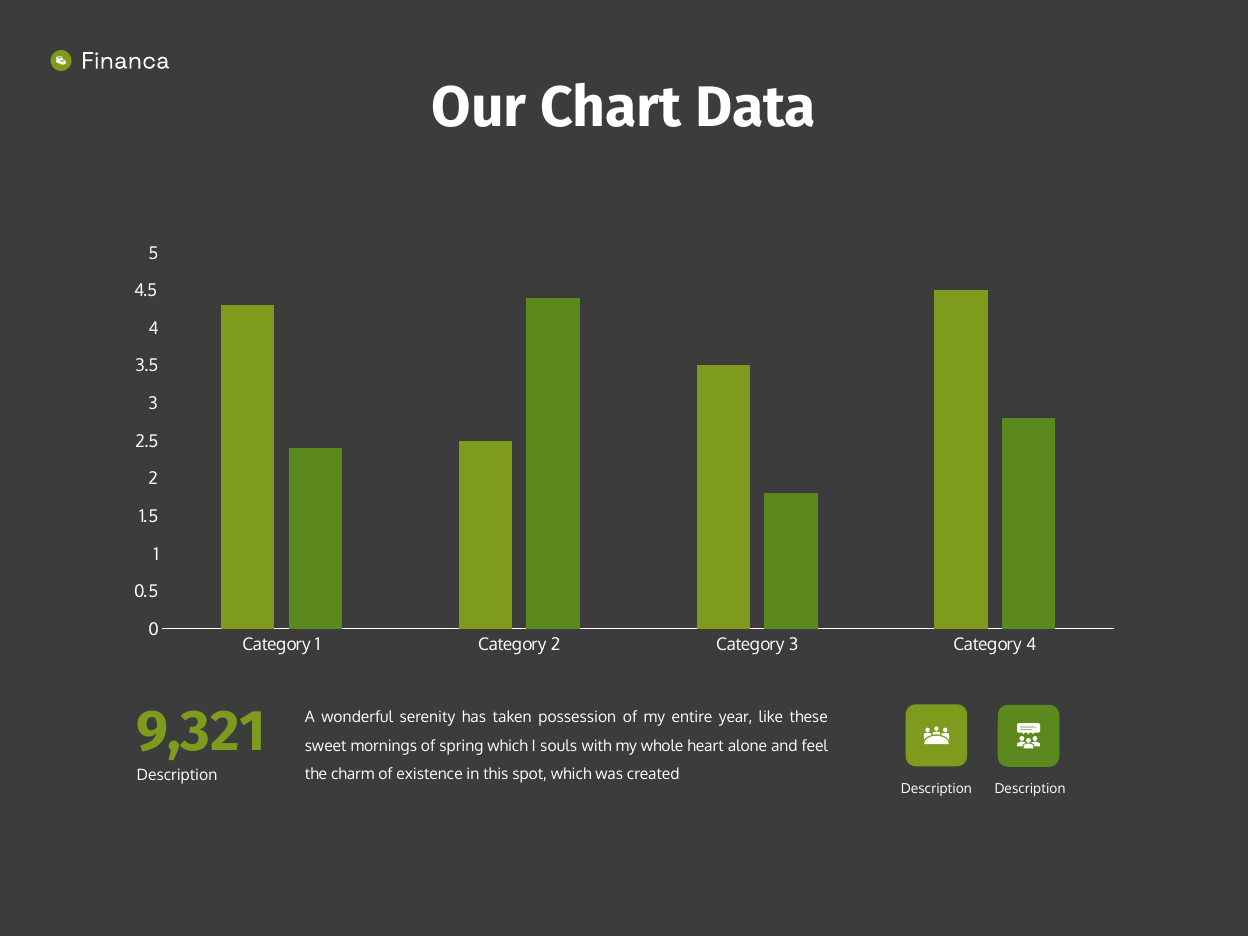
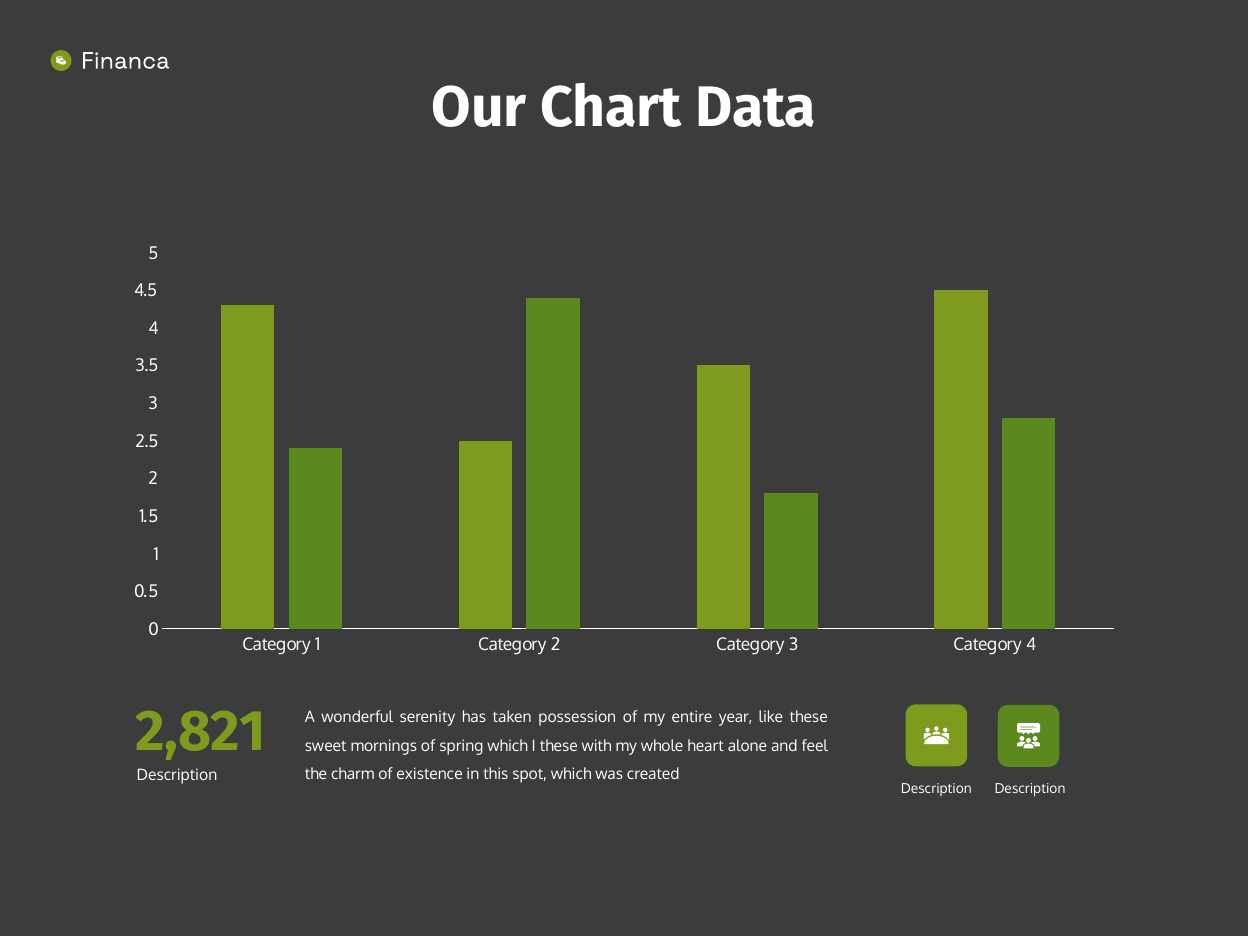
9,321: 9,321 -> 2,821
I souls: souls -> these
